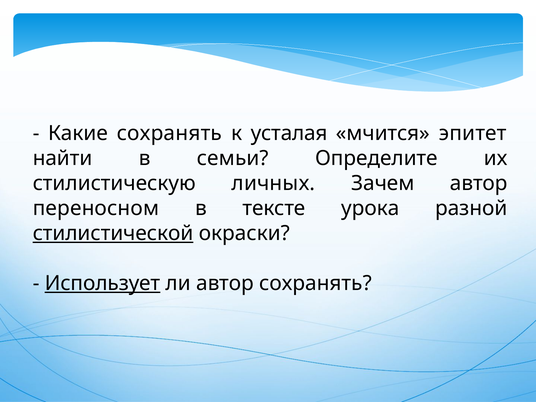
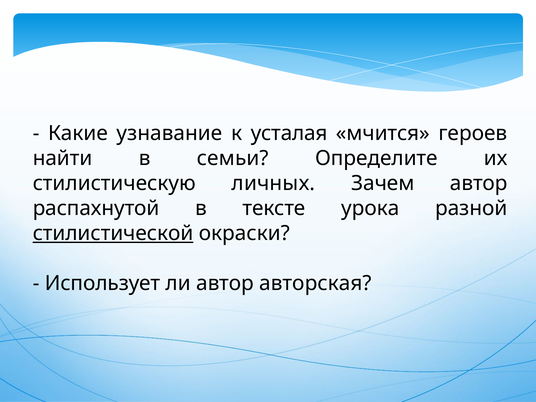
Какие сохранять: сохранять -> узнавание
эпитет: эпитет -> героев
переносном: переносном -> распахнутой
Использует underline: present -> none
автор сохранять: сохранять -> авторская
